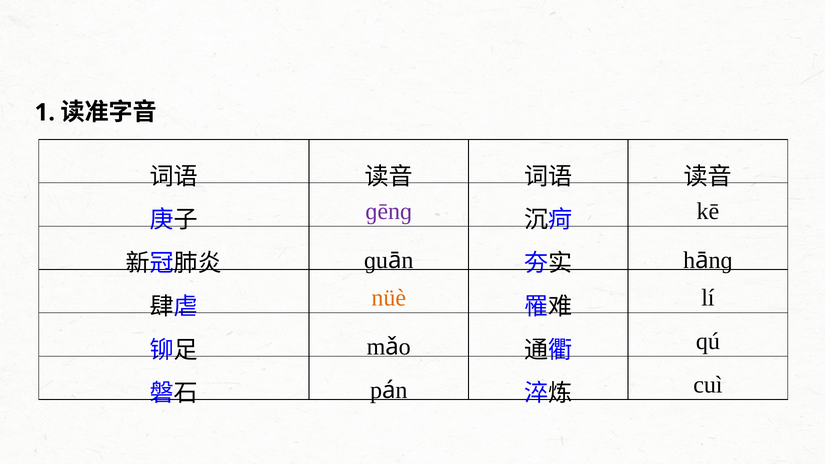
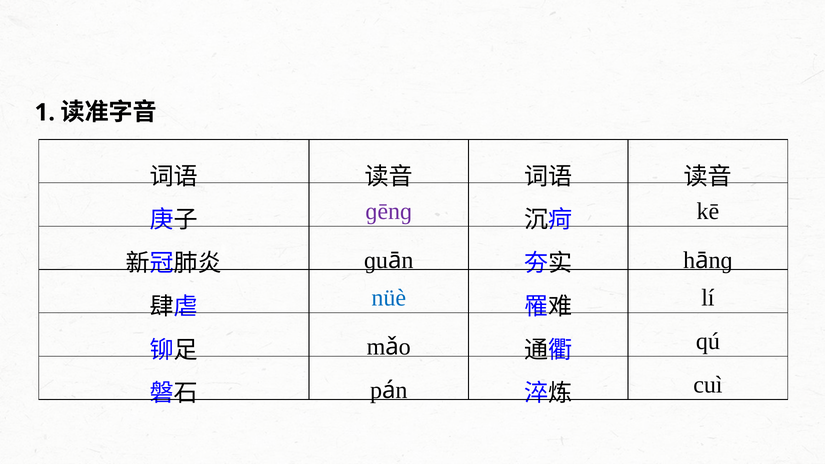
nüè colour: orange -> blue
